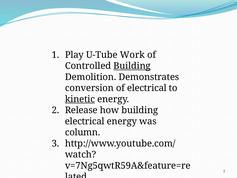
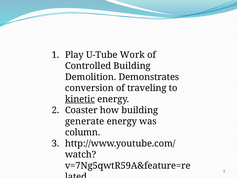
Building at (132, 66) underline: present -> none
of electrical: electrical -> traveling
Release: Release -> Coaster
electrical at (85, 121): electrical -> generate
